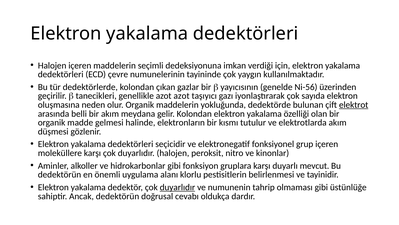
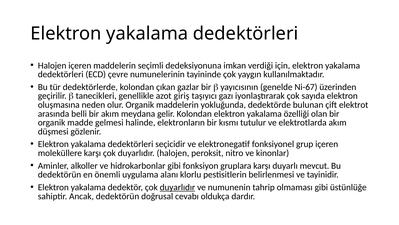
Ni-56: Ni-56 -> Ni-67
azot azot: azot -> giriş
elektrot underline: present -> none
